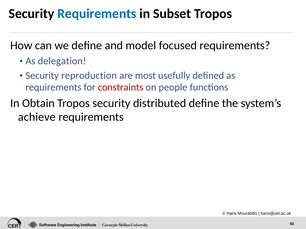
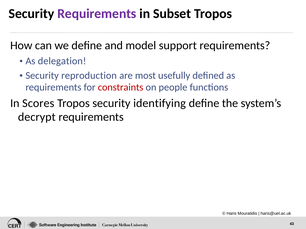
Requirements at (97, 14) colour: blue -> purple
focused: focused -> support
Obtain: Obtain -> Scores
distributed: distributed -> identifying
achieve: achieve -> decrypt
